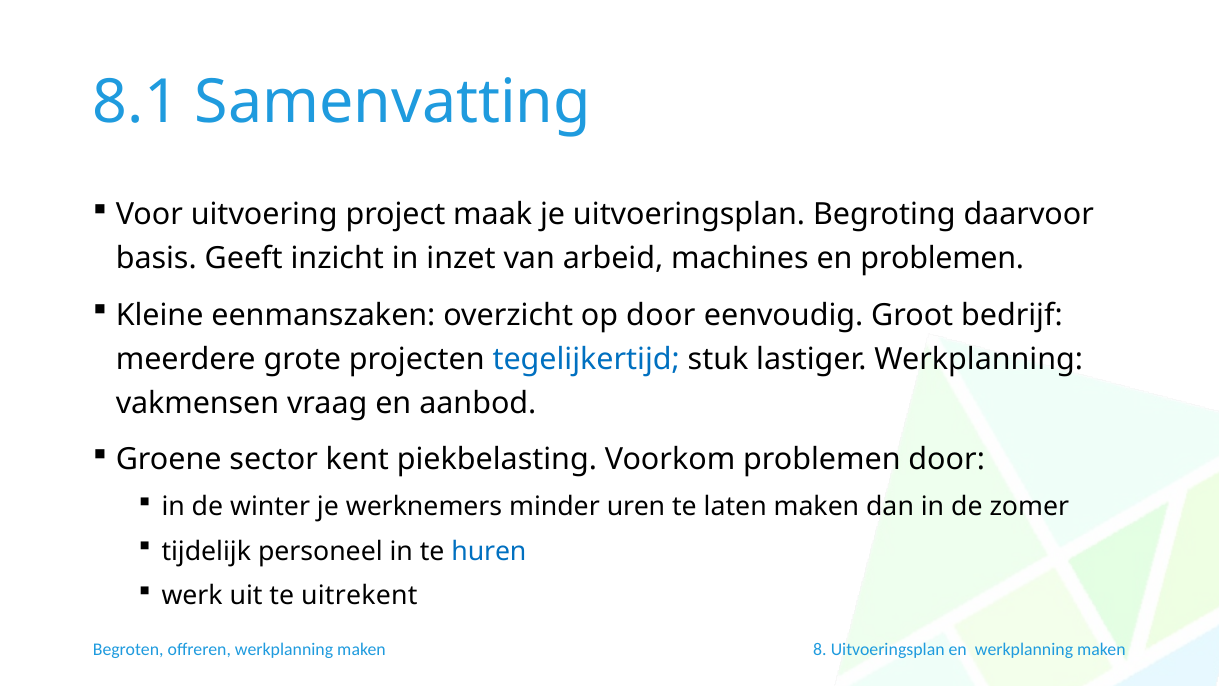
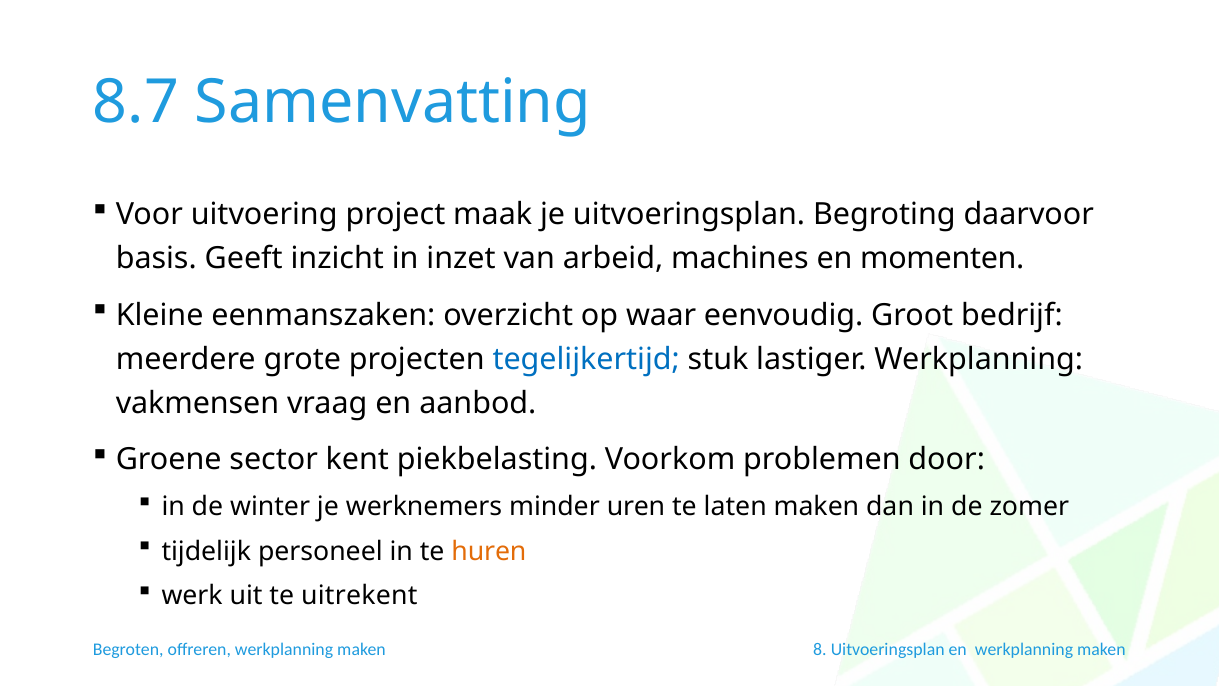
8.1: 8.1 -> 8.7
en problemen: problemen -> momenten
op door: door -> waar
huren colour: blue -> orange
